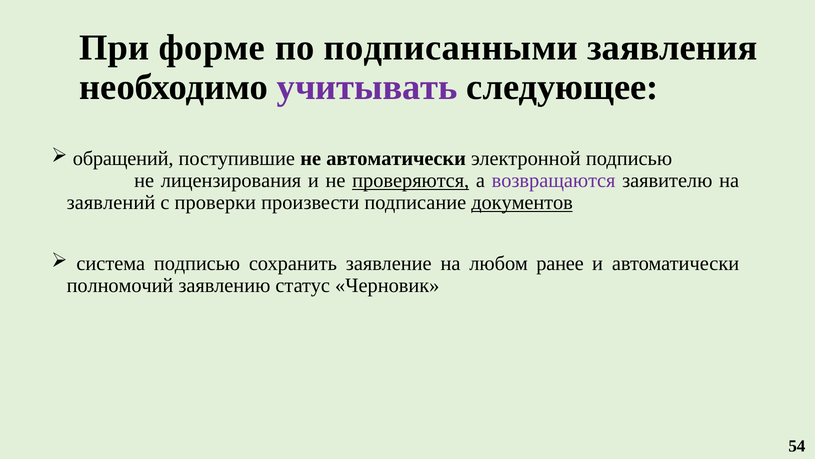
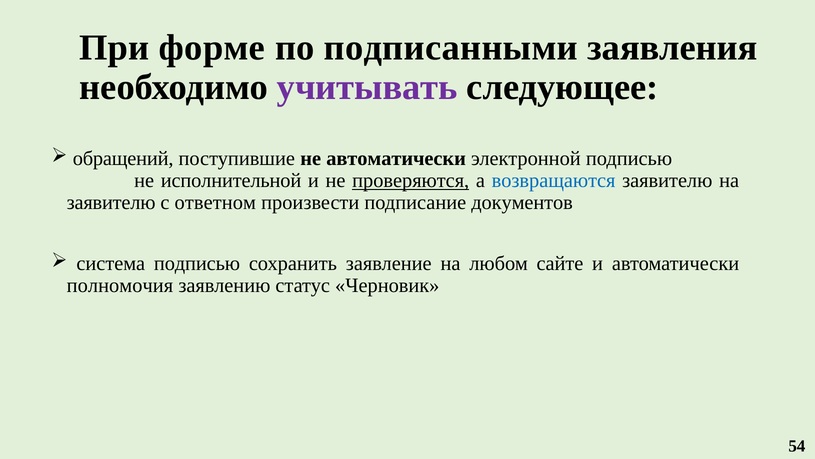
лицензирования: лицензирования -> исполнительной
возвращаются colour: purple -> blue
заявлений at (111, 202): заявлений -> заявителю
проверки: проверки -> ответном
документов underline: present -> none
ранее: ранее -> сайте
полномочий: полномочий -> полномочия
